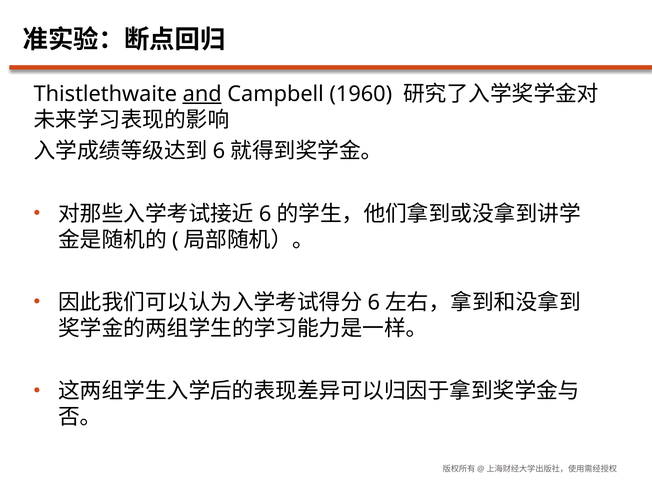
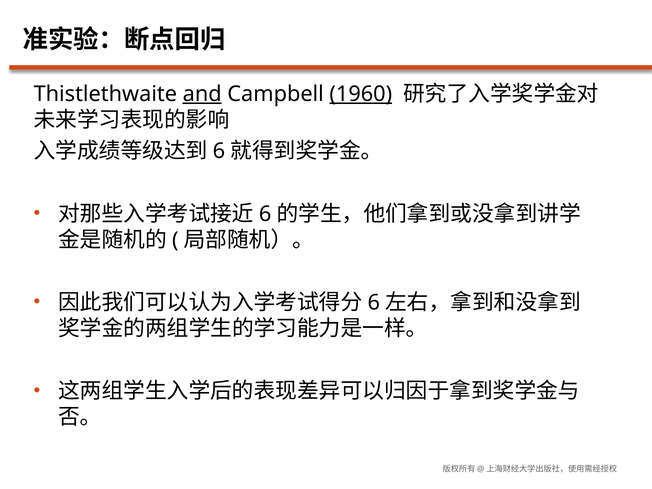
1960 underline: none -> present
